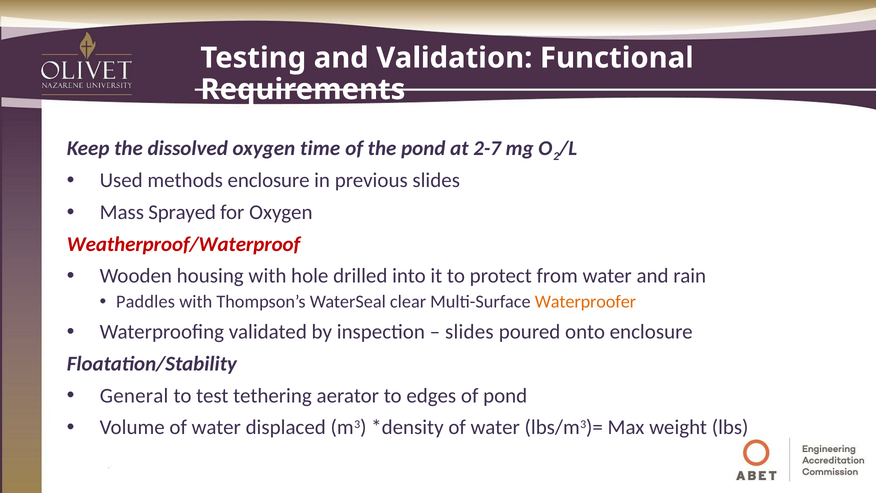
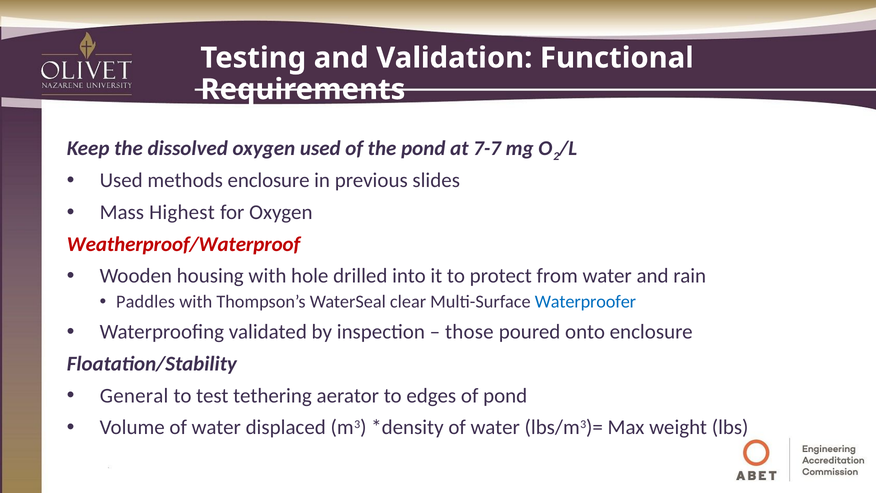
oxygen time: time -> used
2-7: 2-7 -> 7-7
Sprayed: Sprayed -> Highest
Waterproofer colour: orange -> blue
slides at (469, 332): slides -> those
